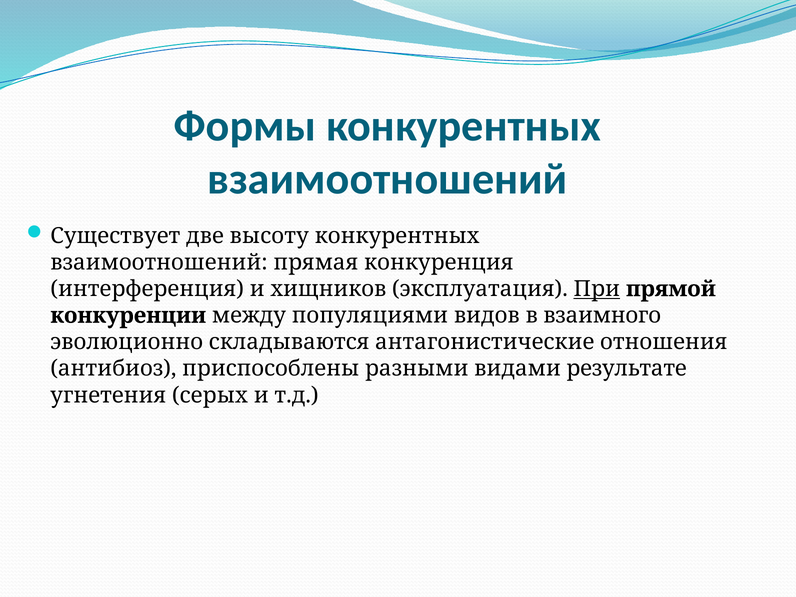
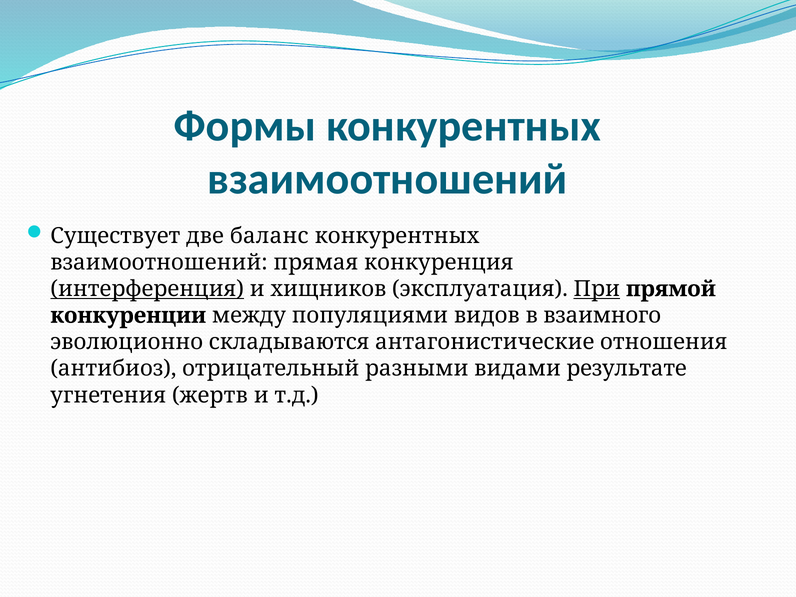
высоту: высоту -> баланс
интерференция underline: none -> present
приспособлены: приспособлены -> отрицательный
серых: серых -> жертв
